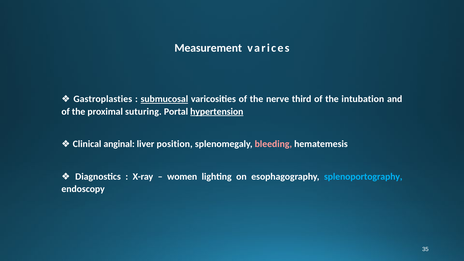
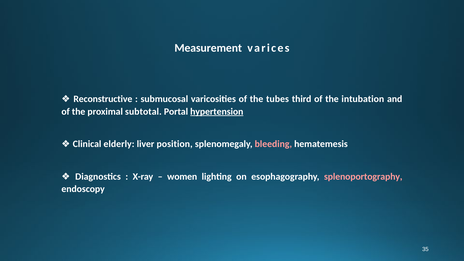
Gastroplasties: Gastroplasties -> Reconstructive
submucosal underline: present -> none
nerve: nerve -> tubes
suturing: suturing -> subtotal
anginal: anginal -> elderly
splenoportography colour: light blue -> pink
